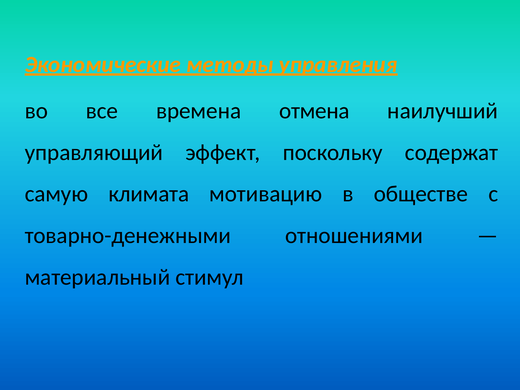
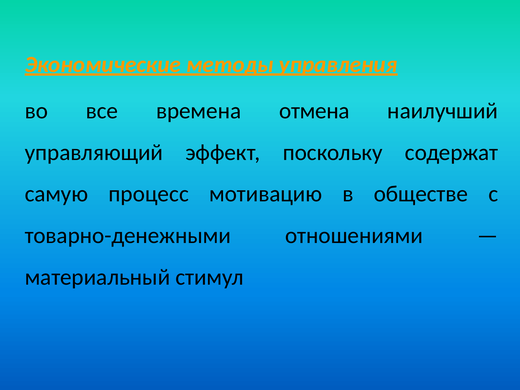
климата: климата -> процесс
